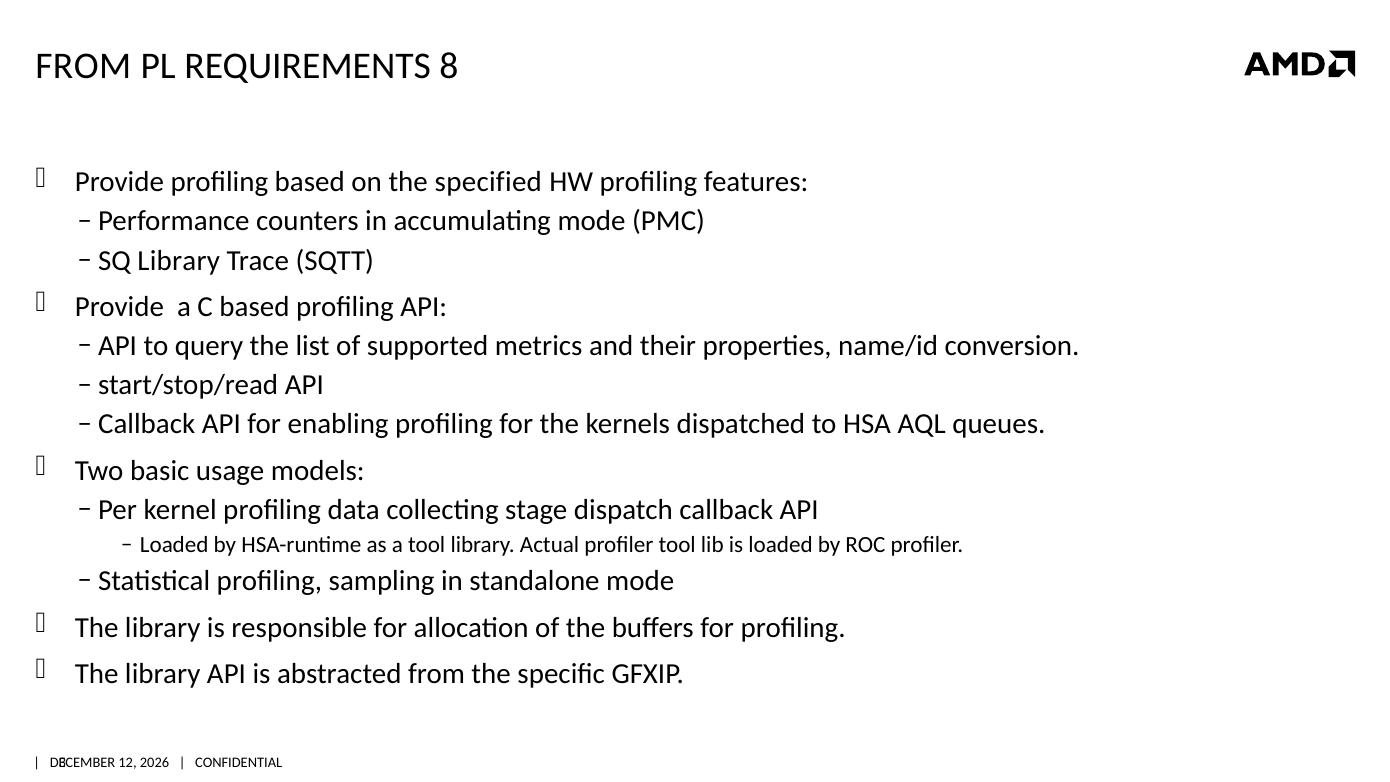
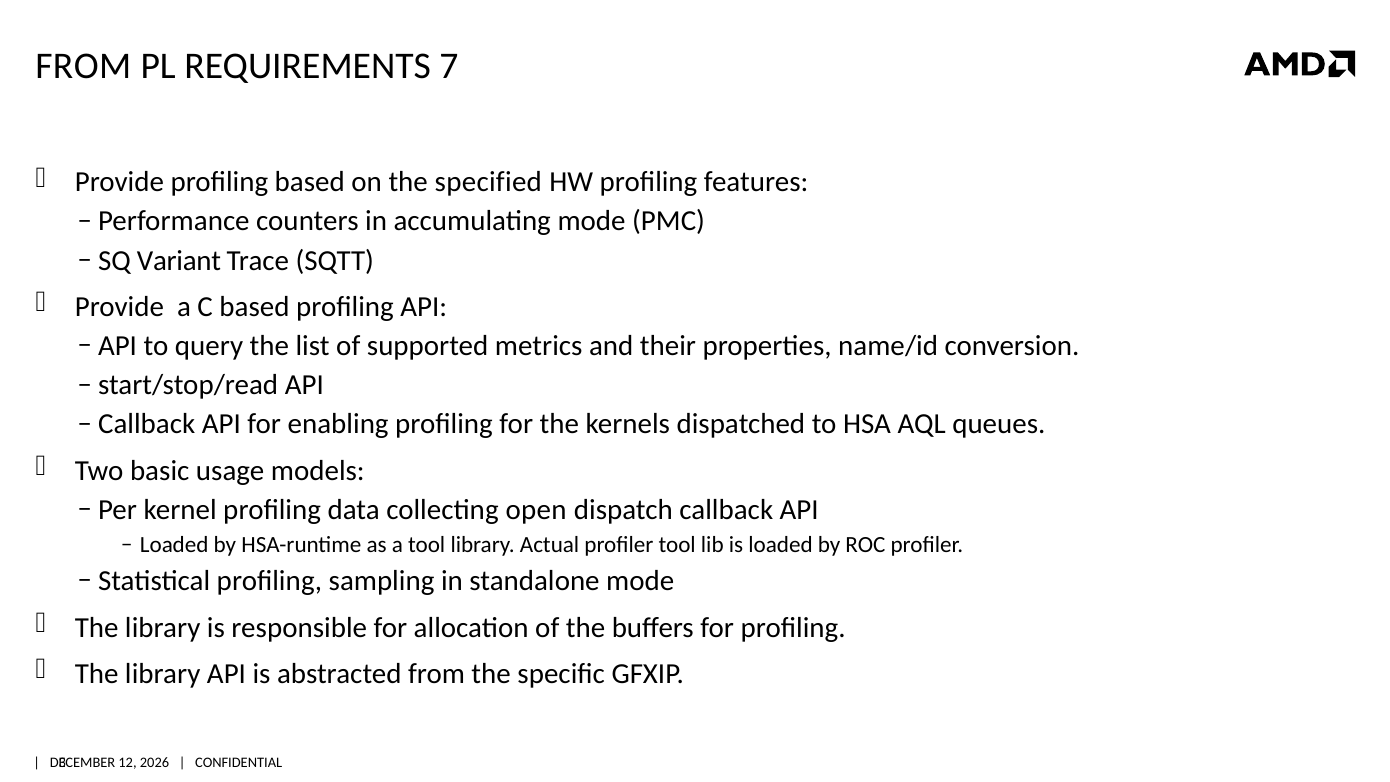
8: 8 -> 7
Library at (179, 260): Library -> Variant
stage: stage -> open
